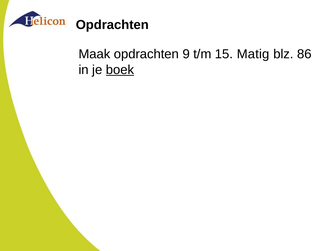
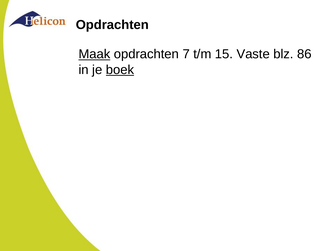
Maak underline: none -> present
9: 9 -> 7
Matig: Matig -> Vaste
